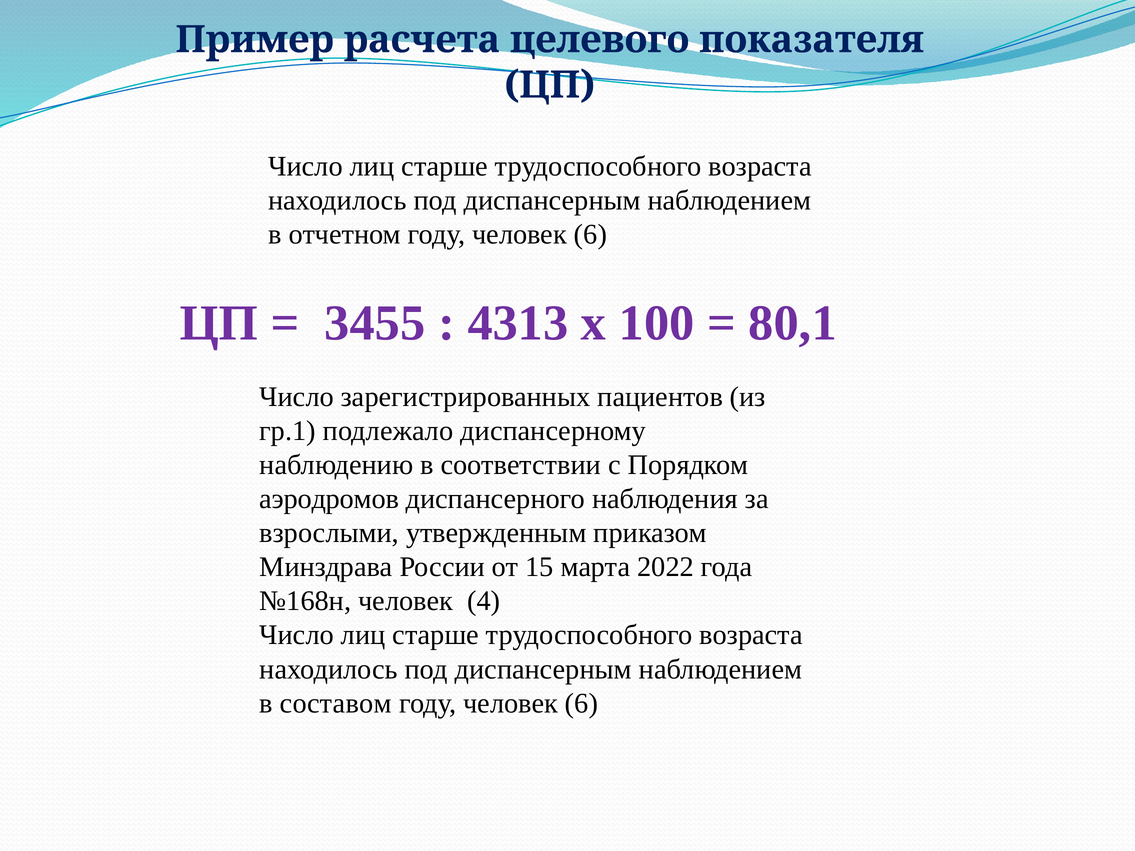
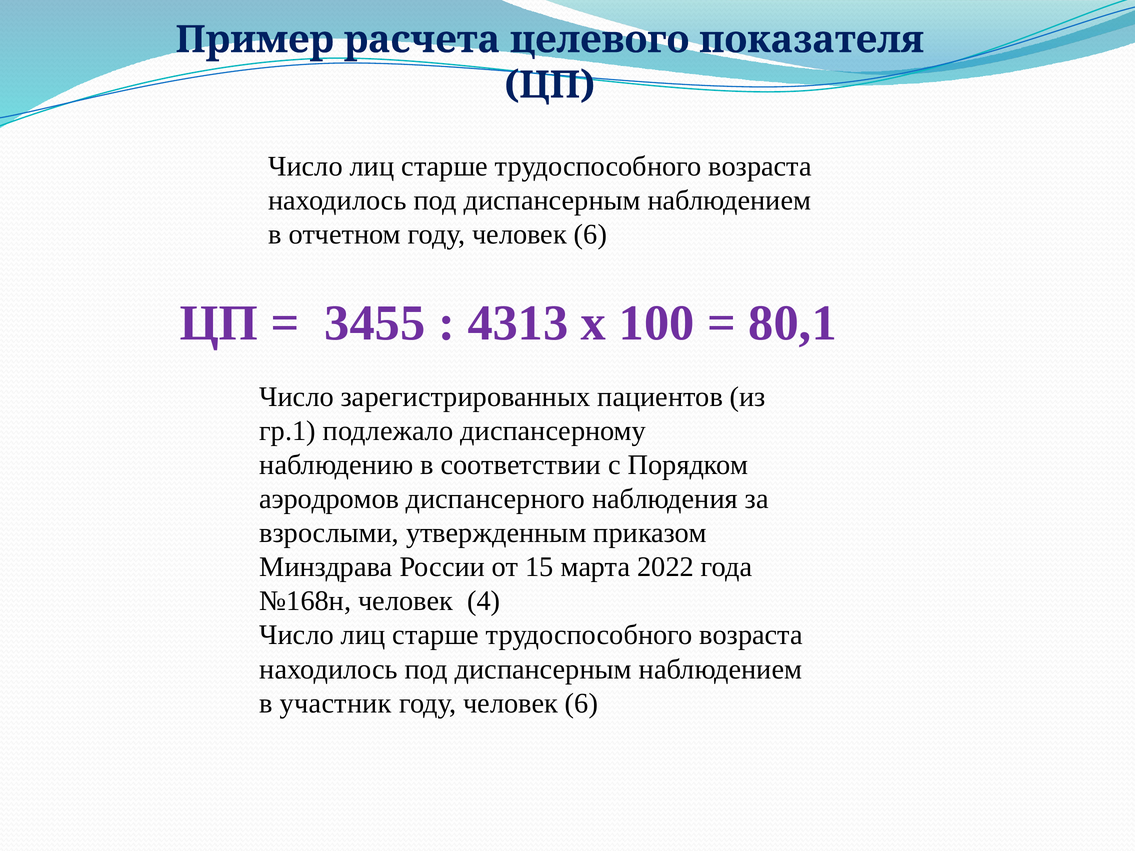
составом: составом -> участник
